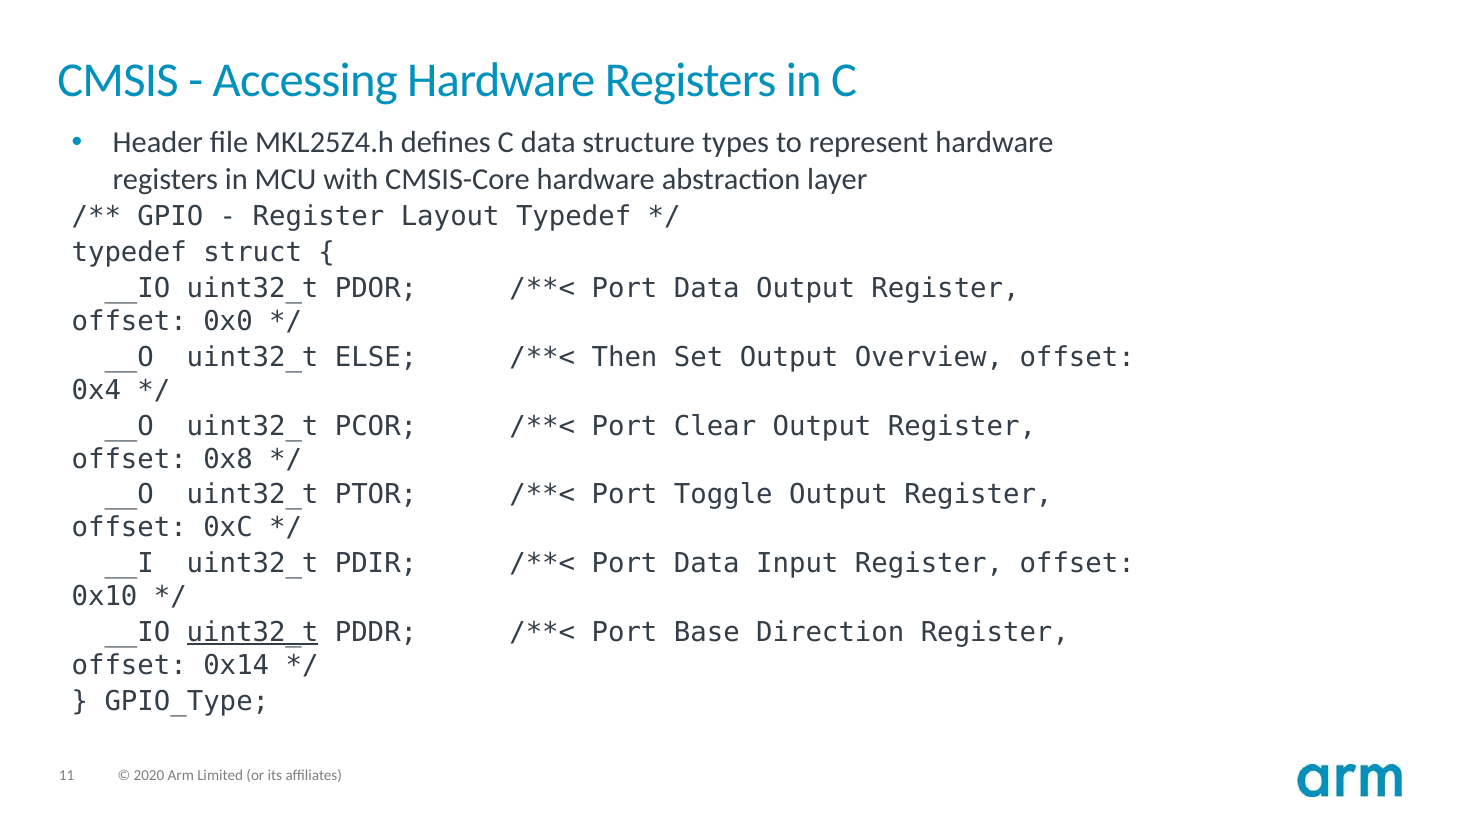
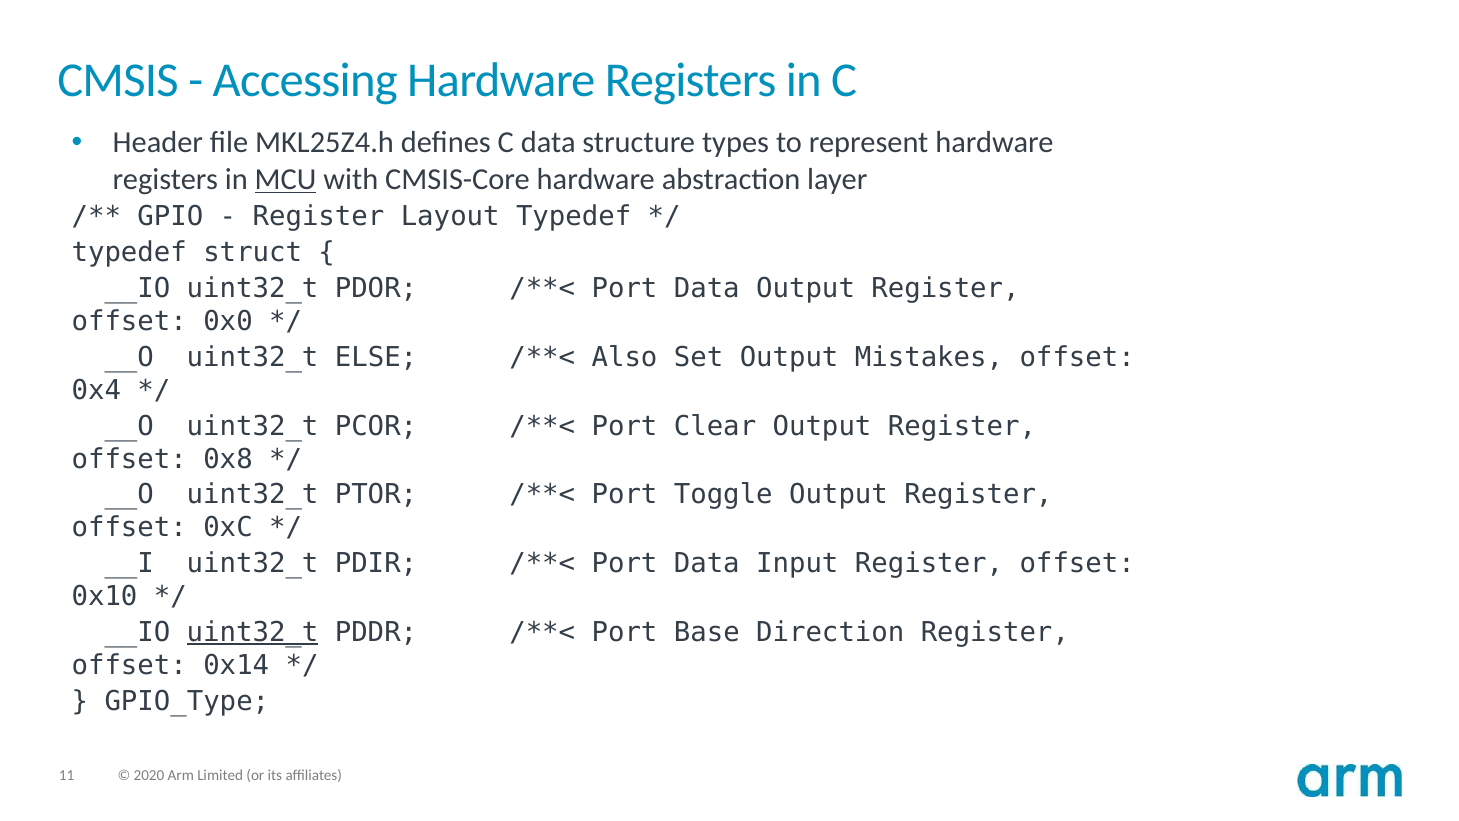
MCU underline: none -> present
Then: Then -> Also
Overview: Overview -> Mistakes
